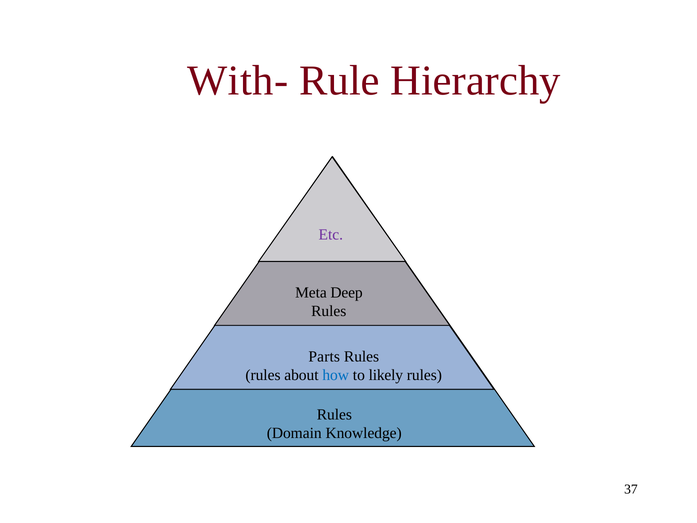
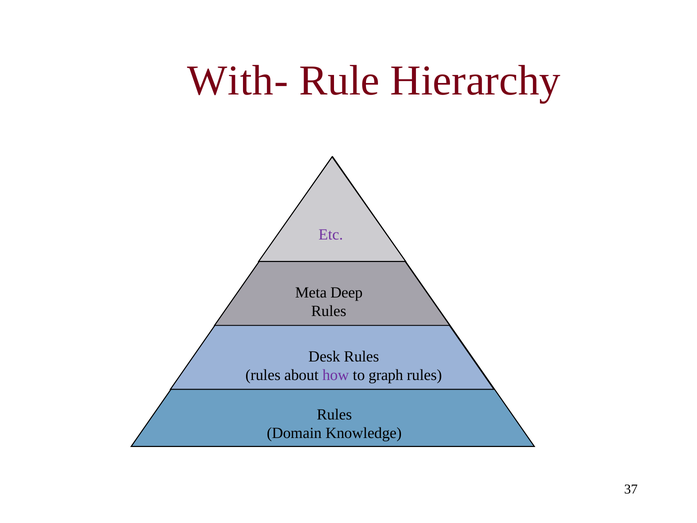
Parts: Parts -> Desk
how colour: blue -> purple
likely: likely -> graph
